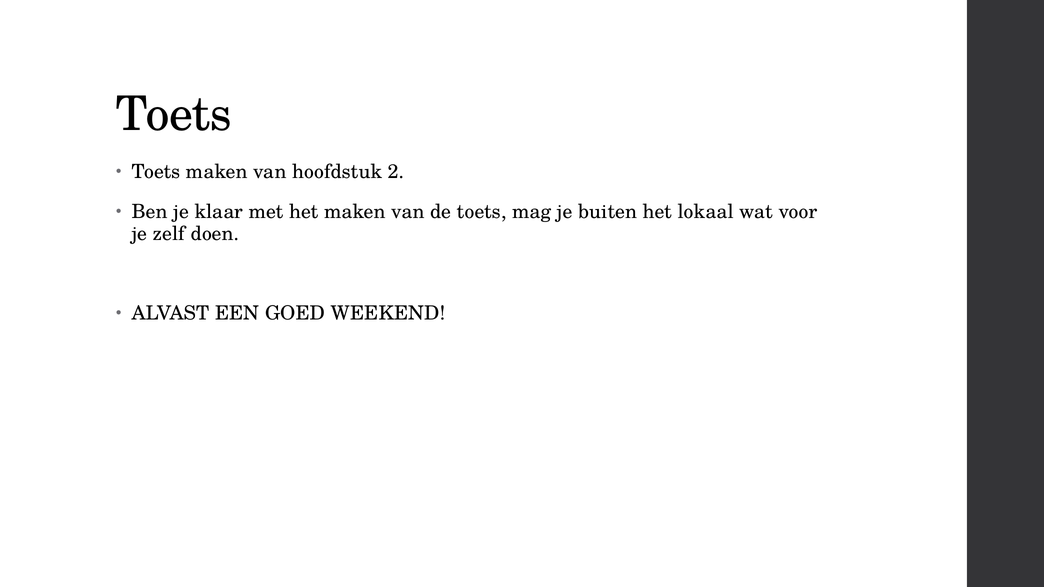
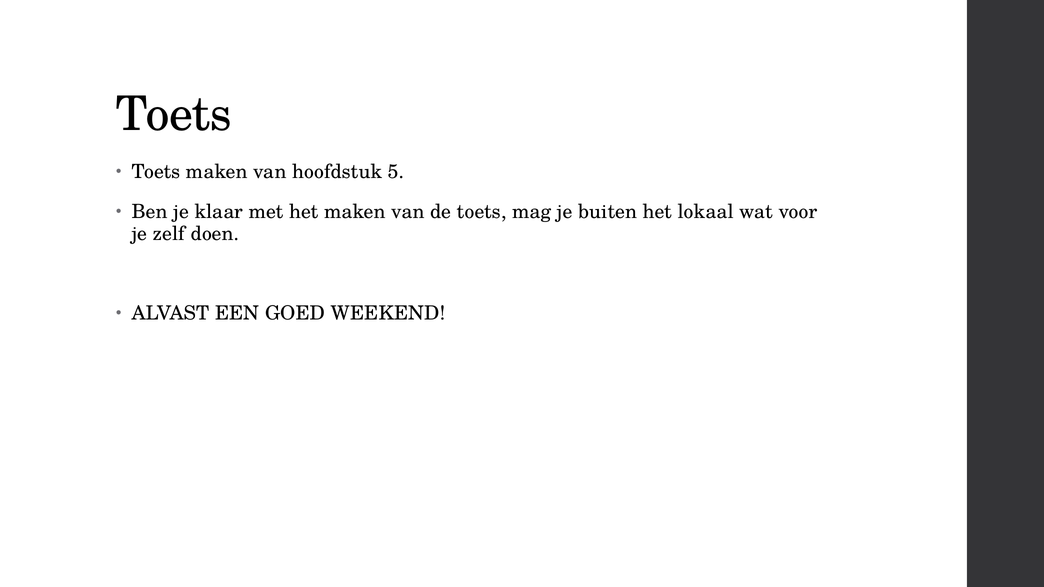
2: 2 -> 5
